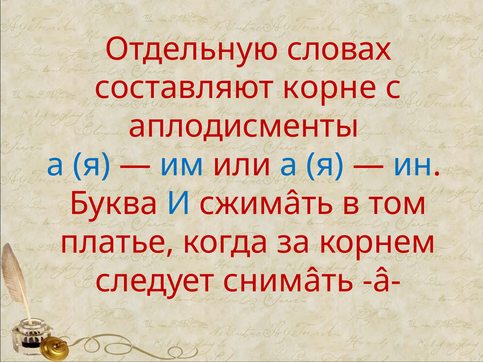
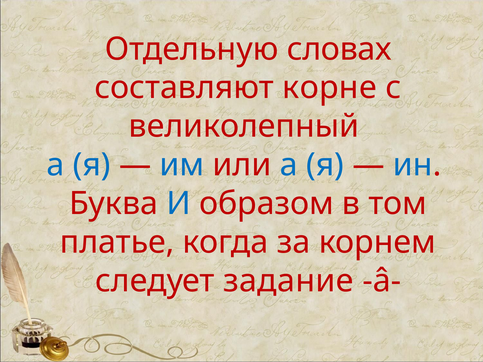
аплодисменты: аплодисменты -> великолепный
сжимâть: сжимâть -> образом
снимâть: снимâть -> задание
